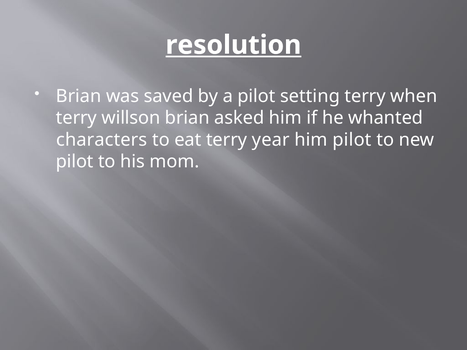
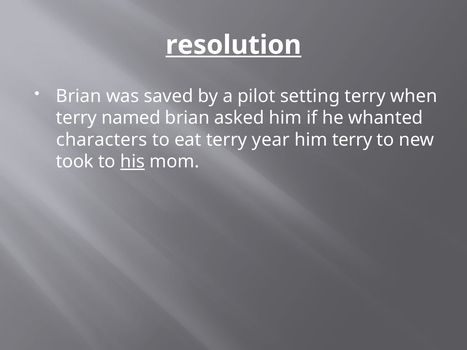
willson: willson -> named
him pilot: pilot -> terry
pilot at (75, 162): pilot -> took
his underline: none -> present
